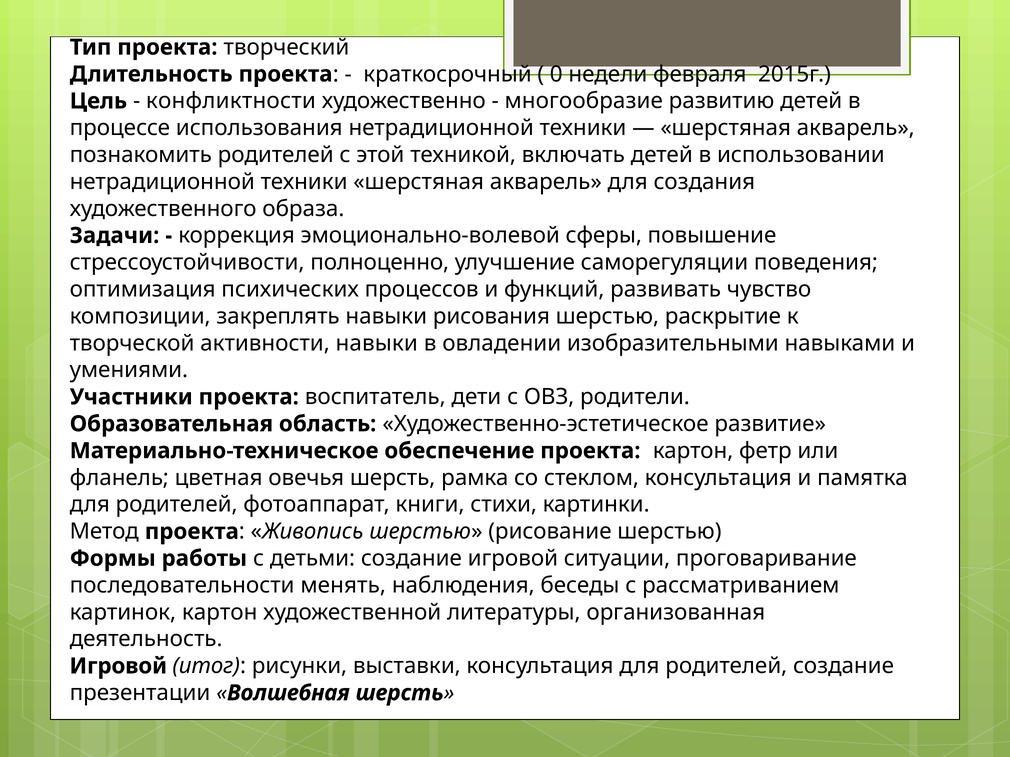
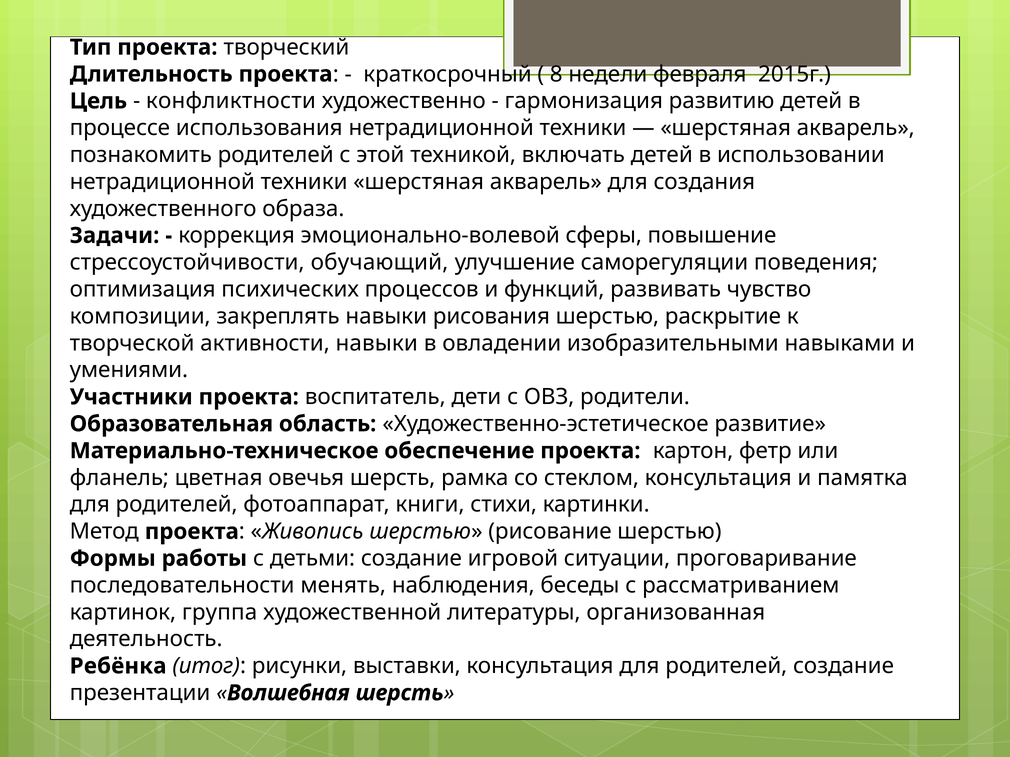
0: 0 -> 8
многообразие: многообразие -> гармонизация
полноценно: полноценно -> обучающий
картинок картон: картон -> группа
Игровой at (118, 666): Игровой -> Ребёнка
